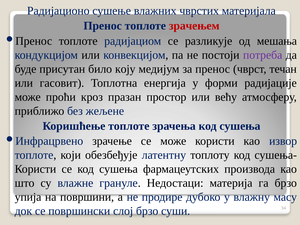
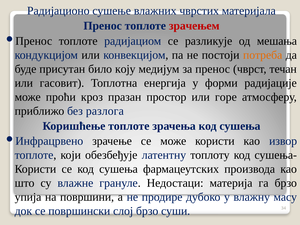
потреба colour: purple -> orange
већу: већу -> горе
жељене: жељене -> разлога
